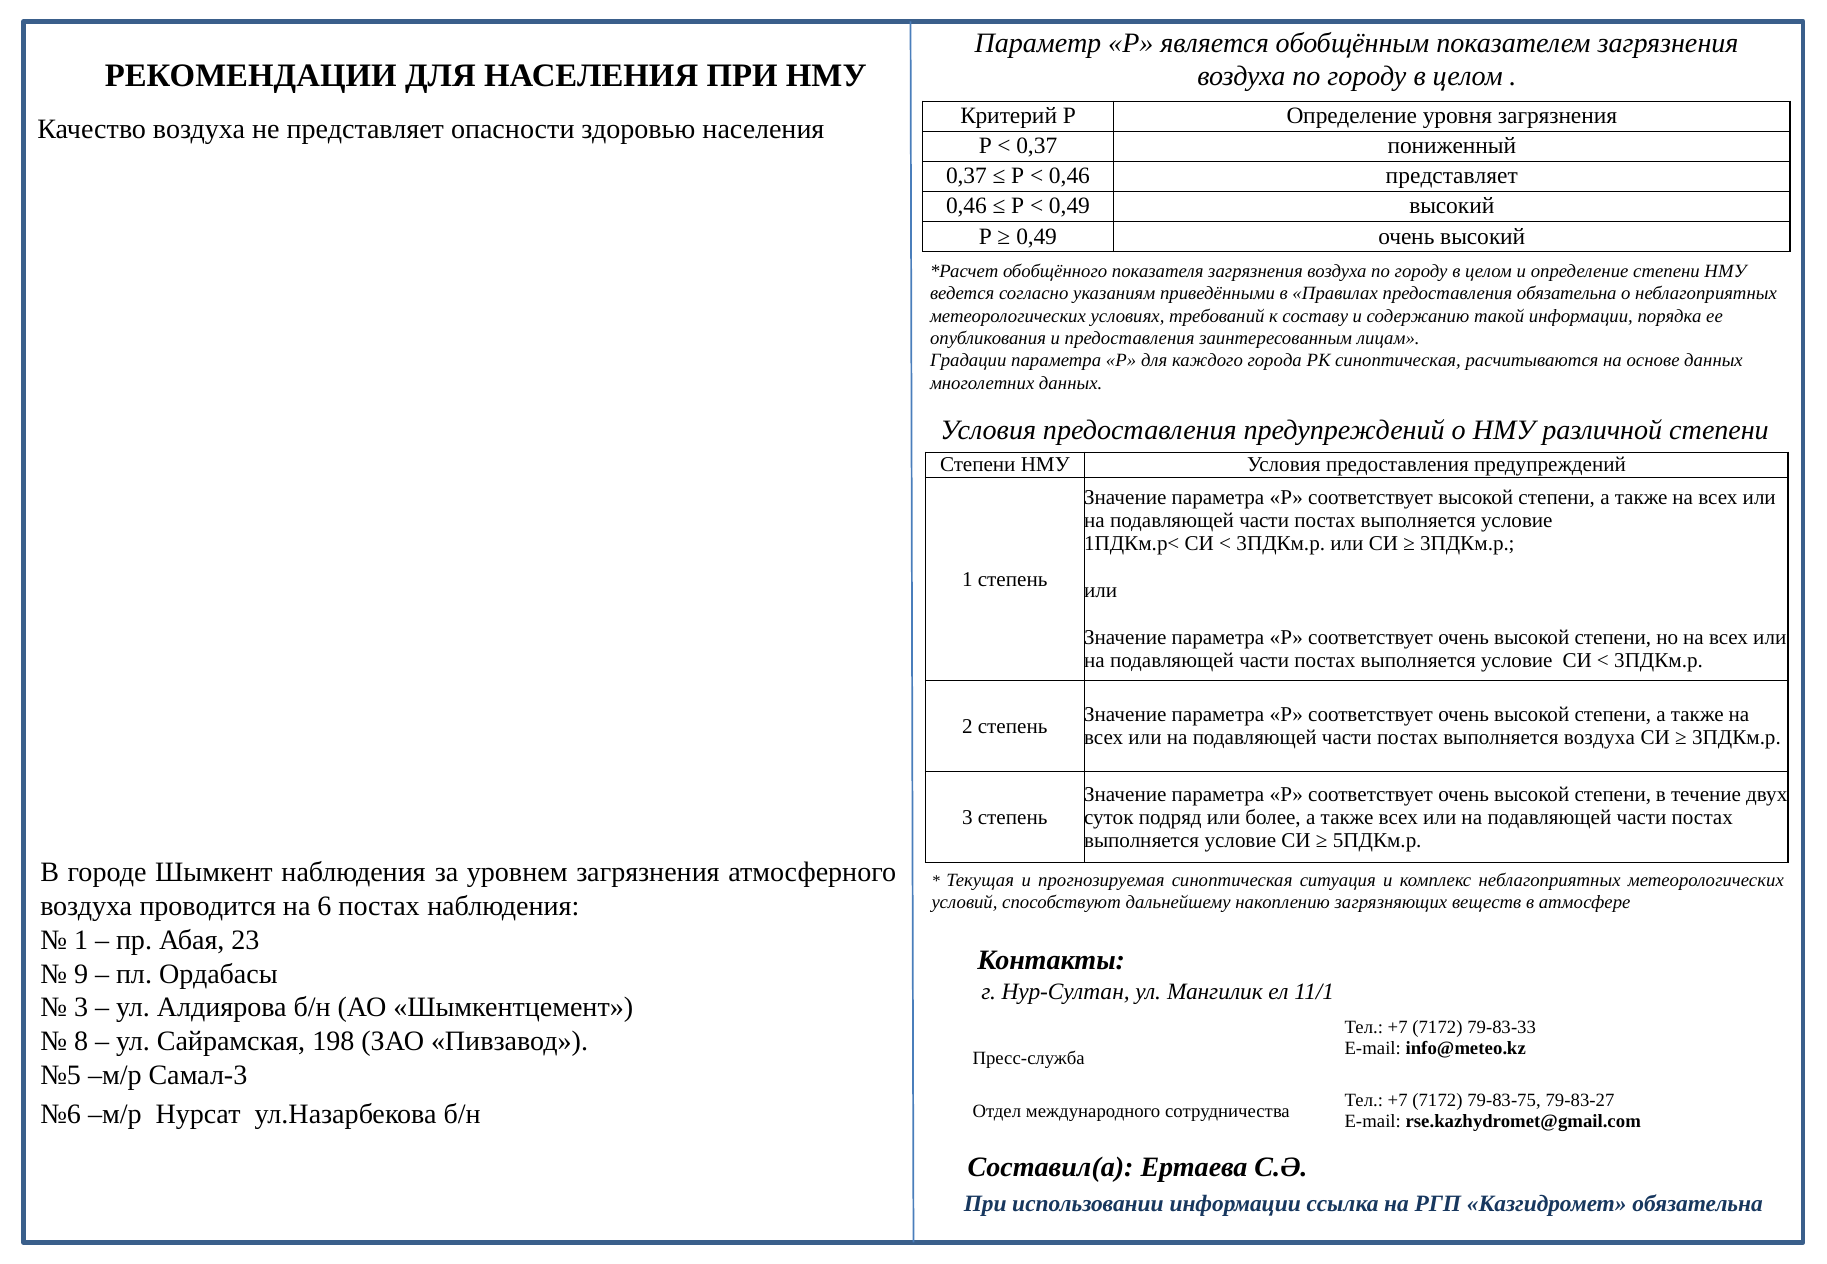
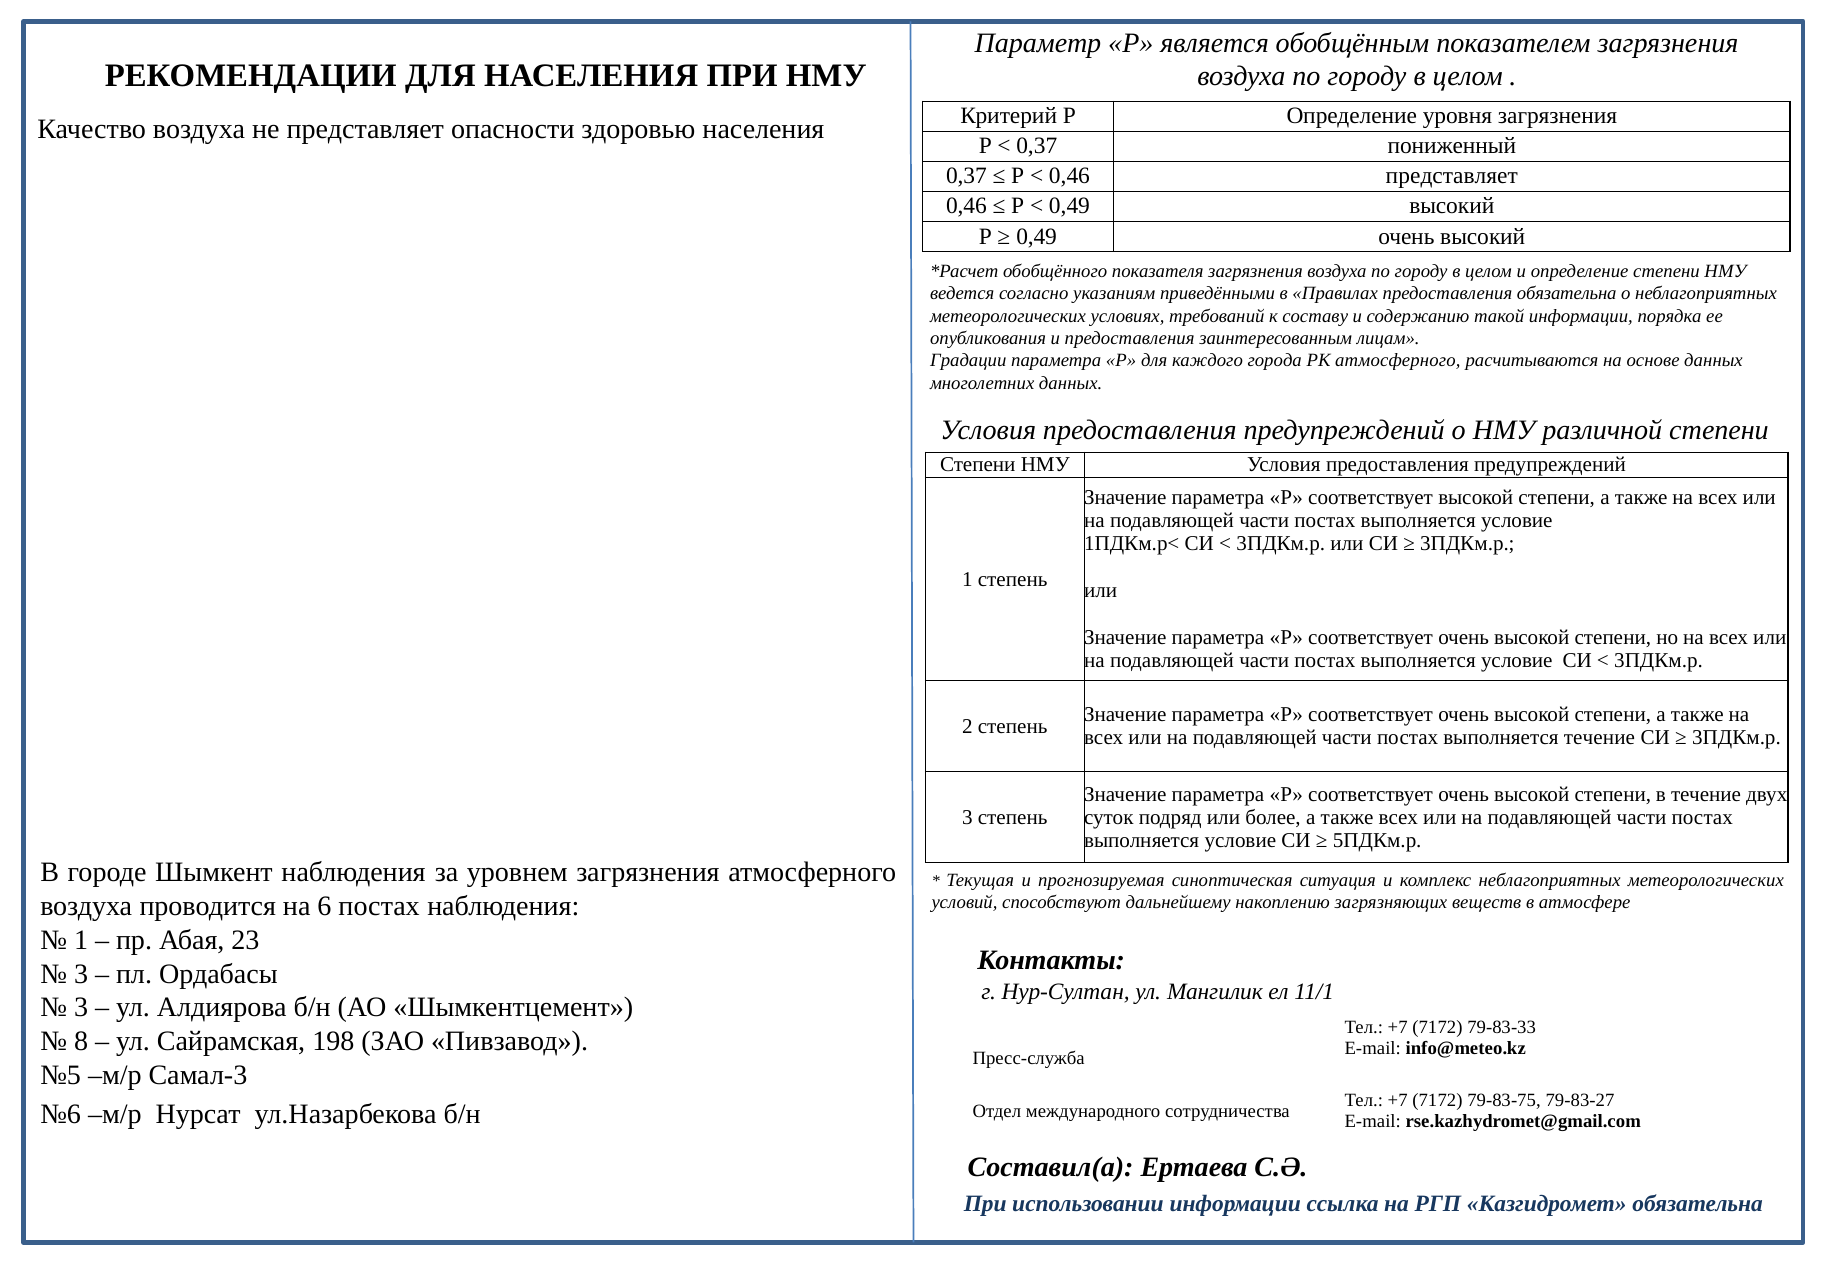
РК синоптическая: синоптическая -> атмосферного
выполняется воздуха: воздуха -> течение
9 at (81, 974): 9 -> 3
